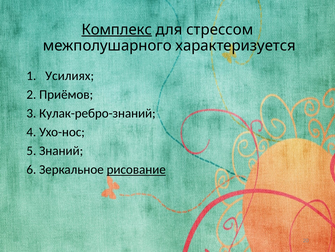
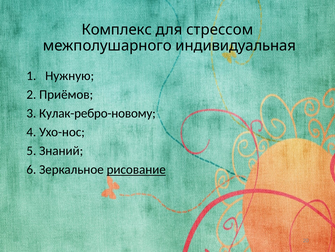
Комплекс underline: present -> none
характеризуется: характеризуется -> индивидуальная
Усилиях: Усилиях -> Нужную
Кулак-ребро-знаний: Кулак-ребро-знаний -> Кулак-ребро-новому
